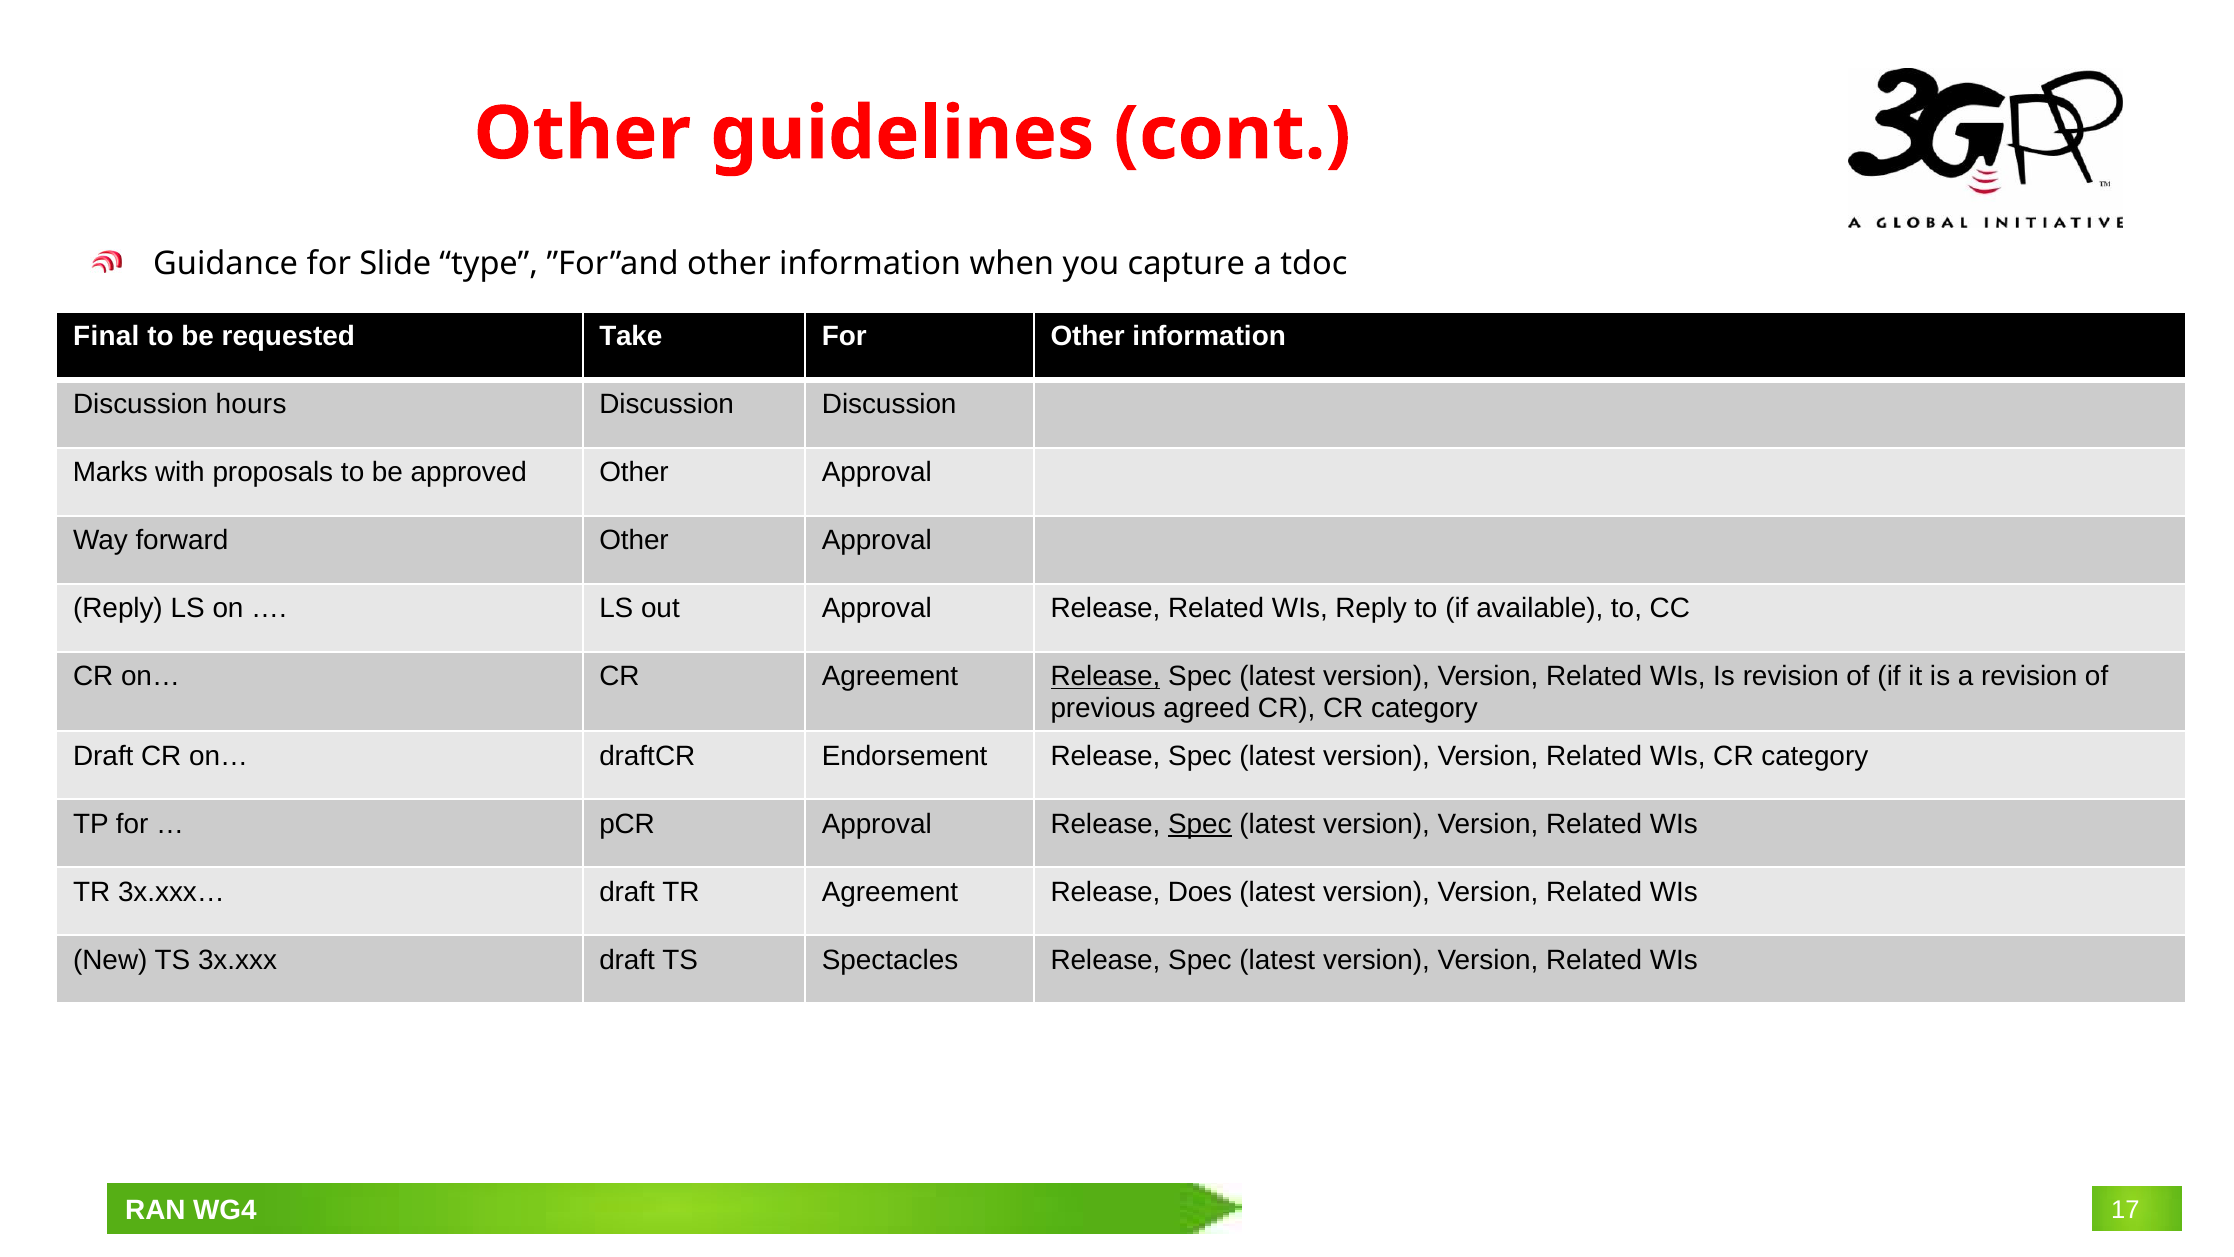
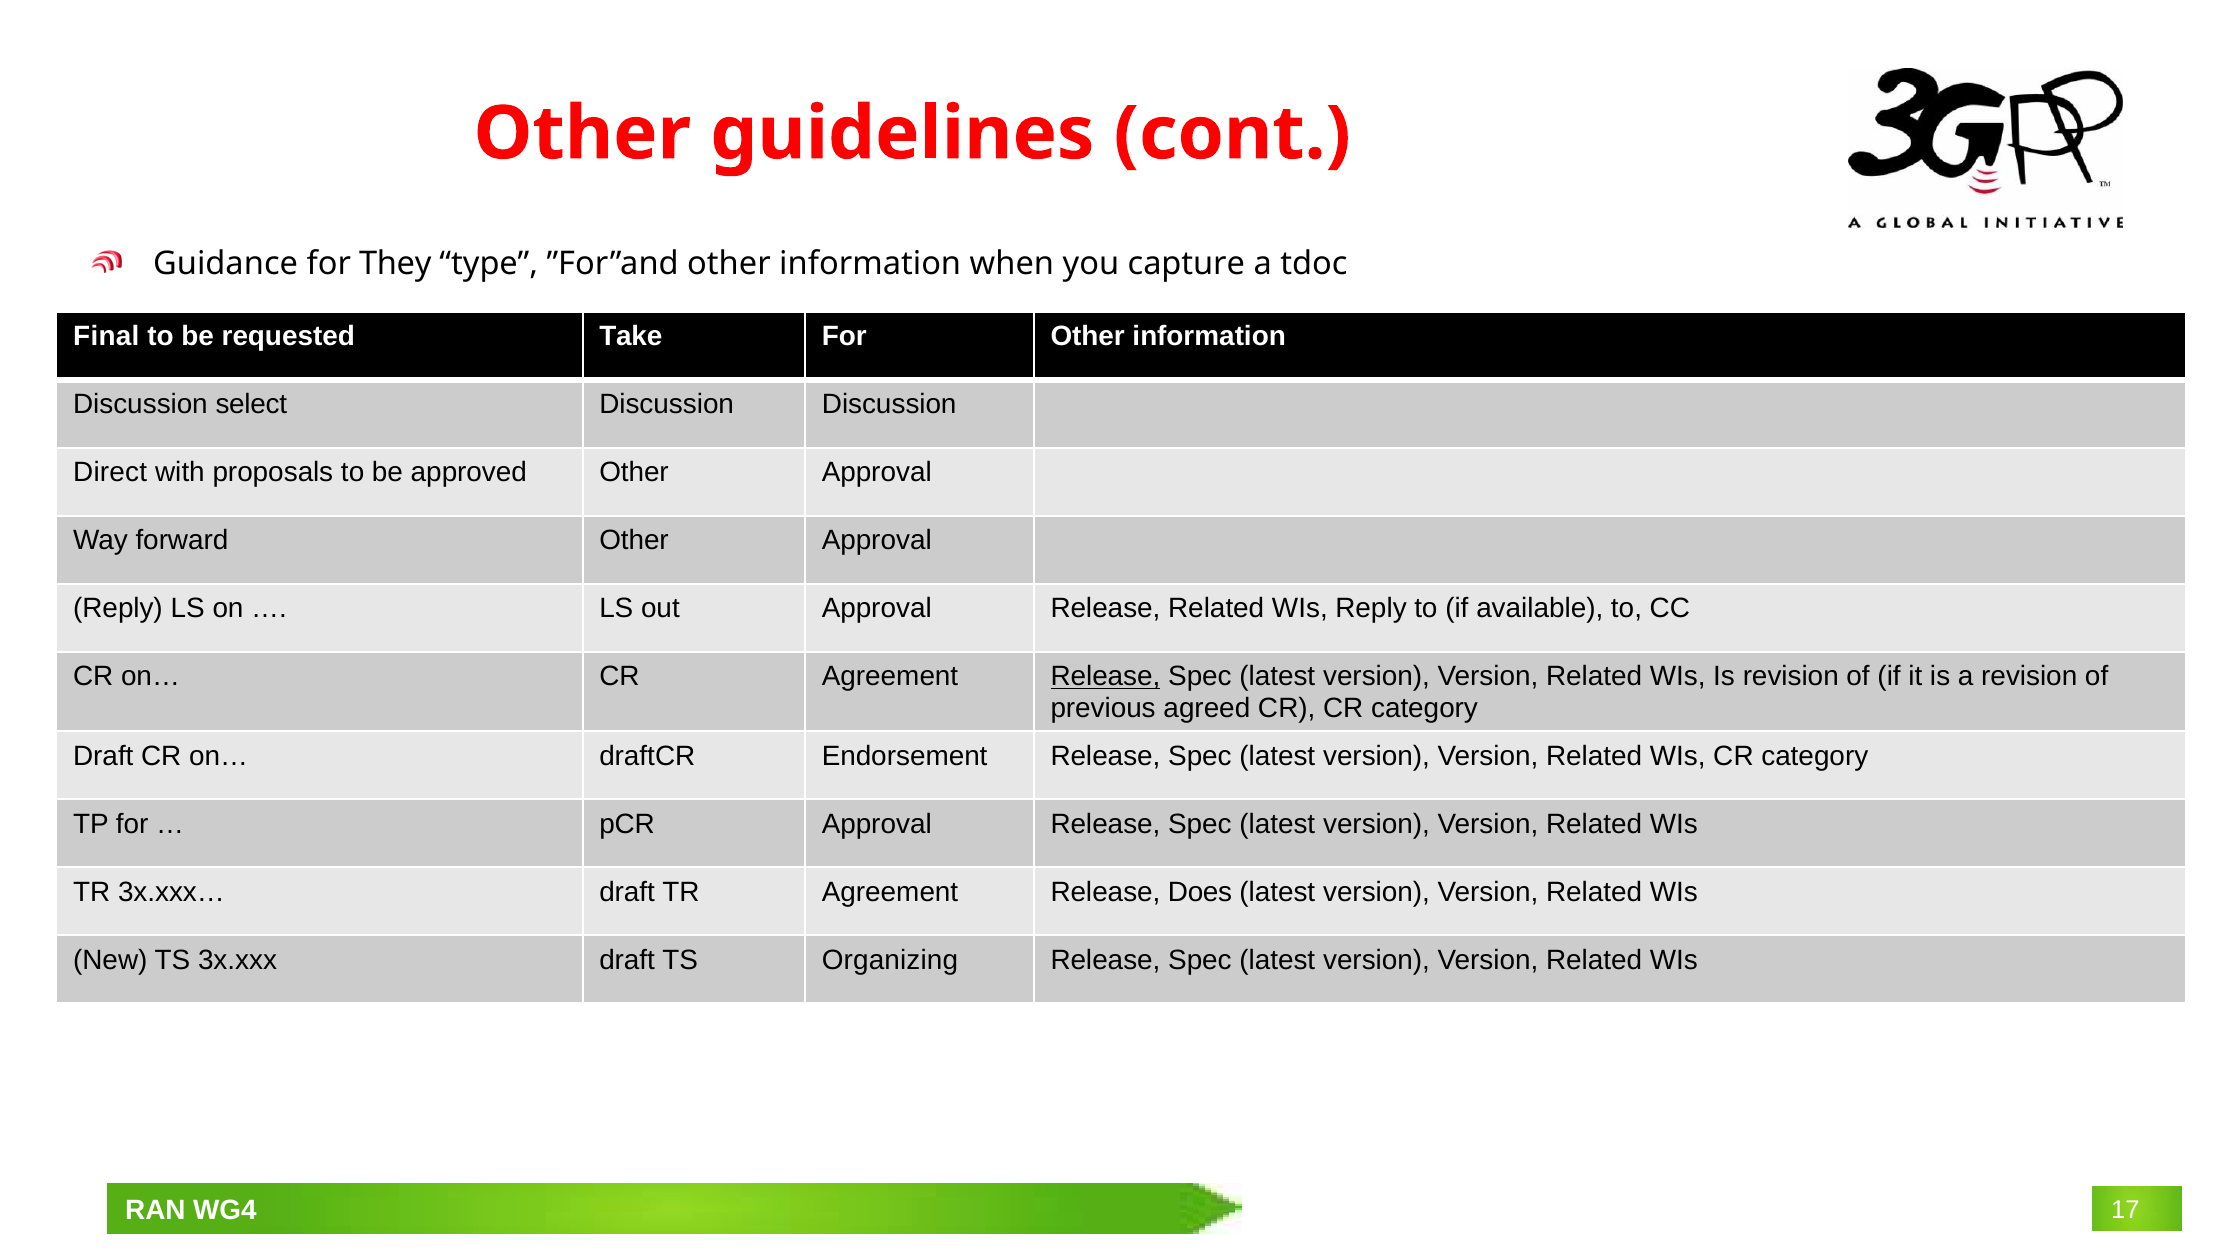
Slide: Slide -> They
hours: hours -> select
Marks: Marks -> Direct
Spec at (1200, 824) underline: present -> none
Spectacles: Spectacles -> Organizing
